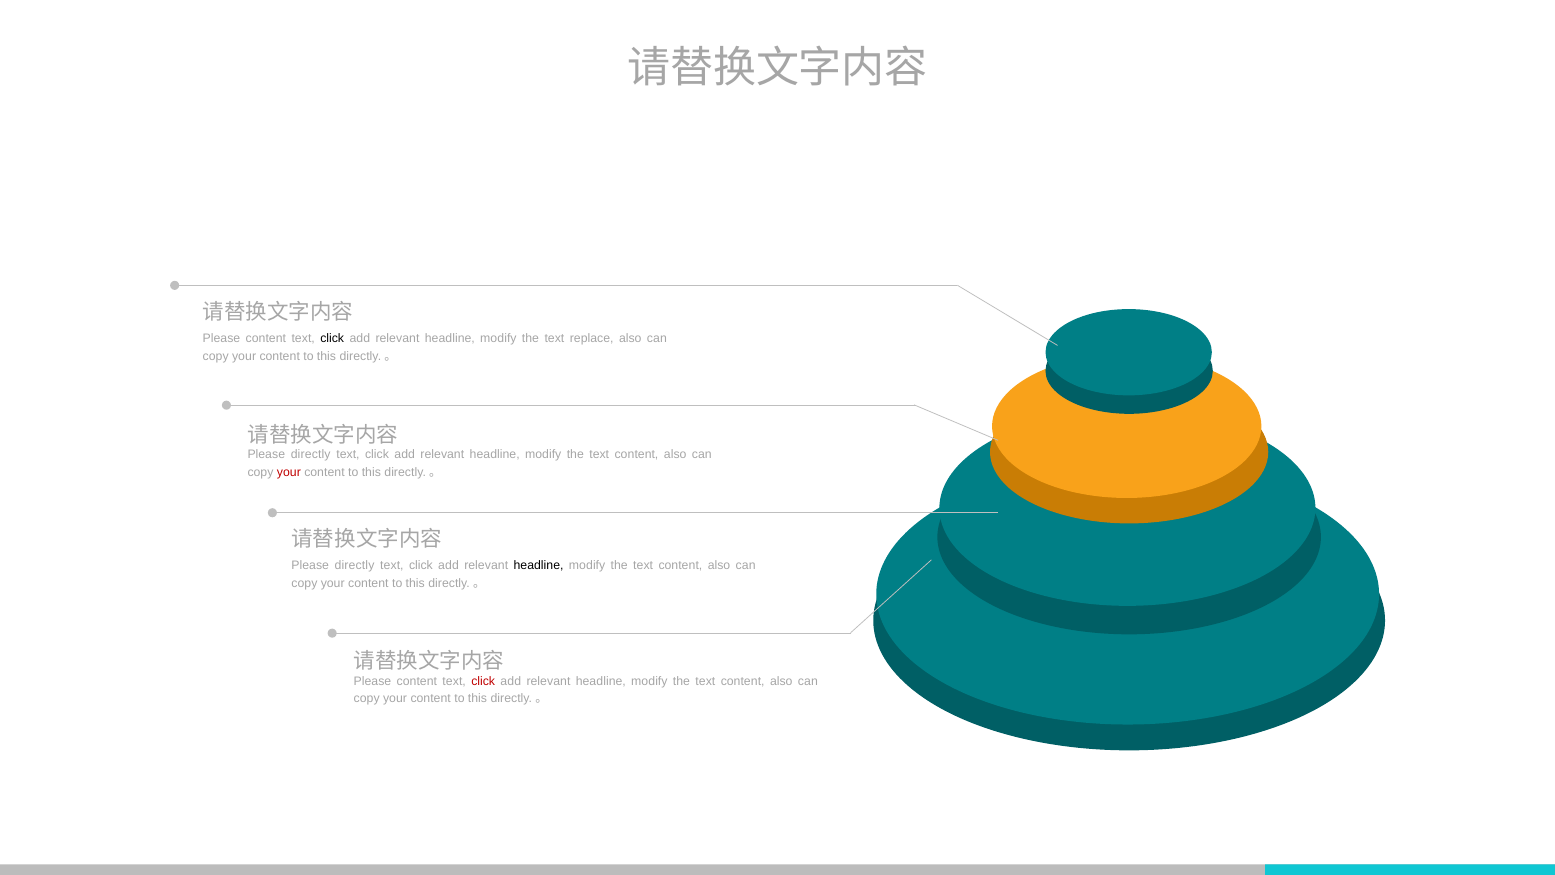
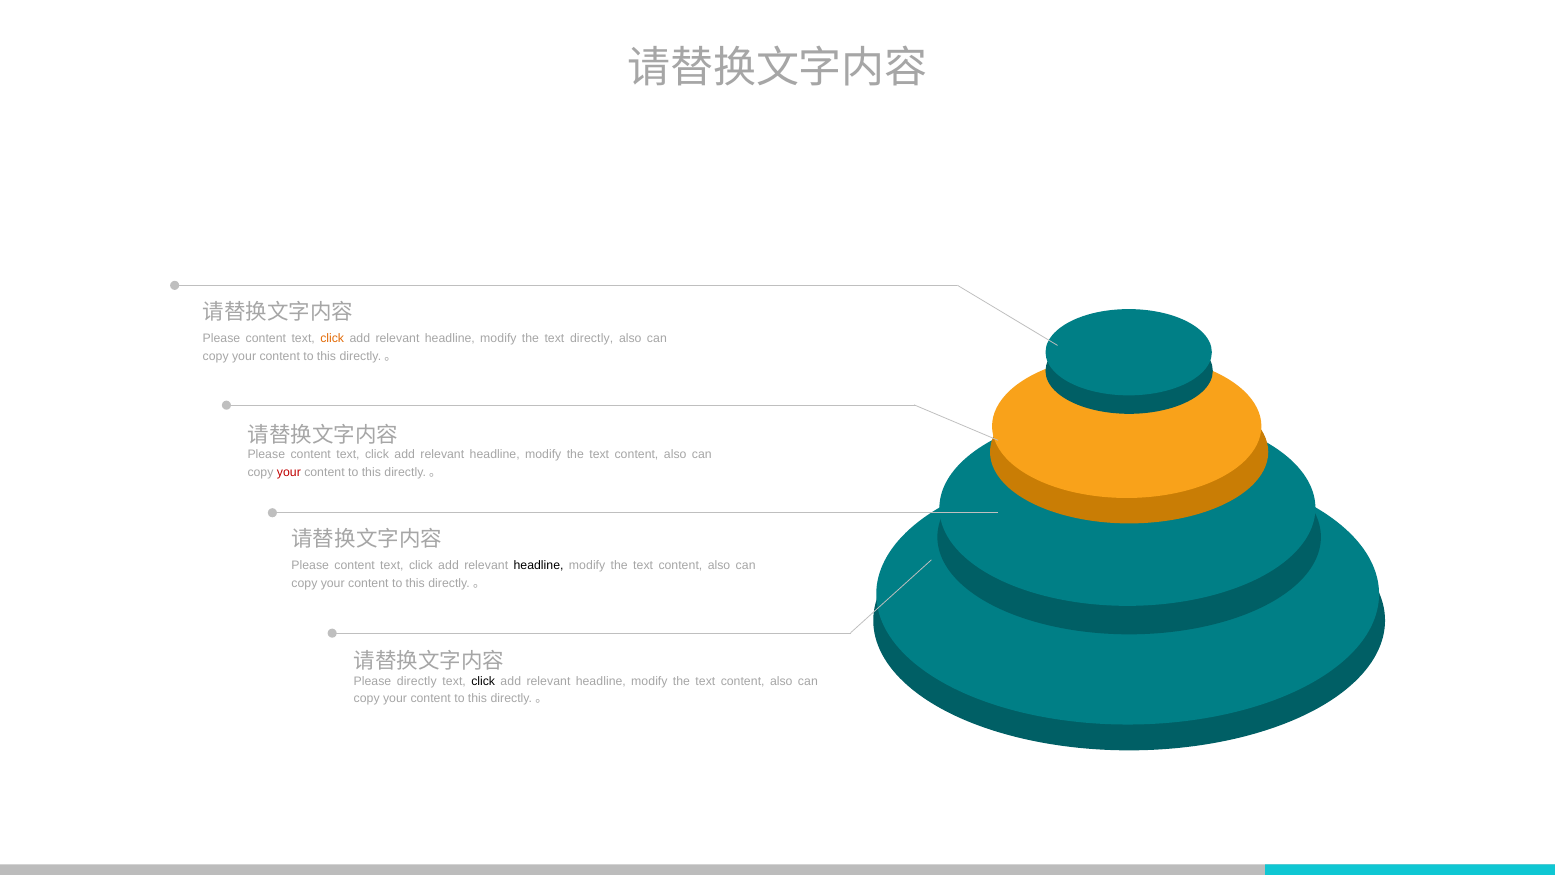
click at (332, 339) colour: black -> orange
text replace: replace -> directly
directly at (311, 455): directly -> content
directly at (355, 565): directly -> content
content at (417, 681): content -> directly
click at (483, 681) colour: red -> black
